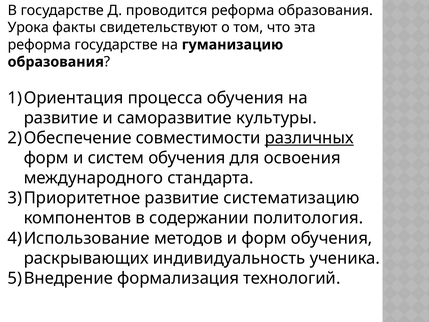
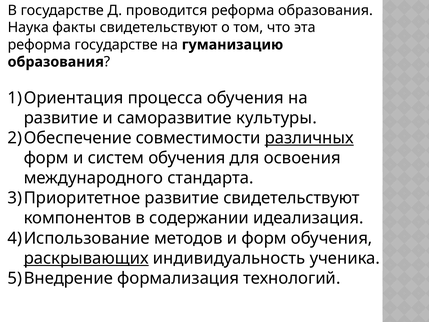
Урока: Урока -> Наука
развитие систематизацию: систематизацию -> свидетельствуют
политология: политология -> идеализация
раскрывающих underline: none -> present
